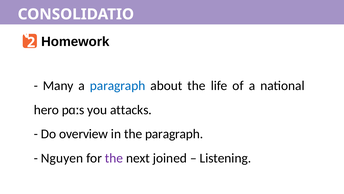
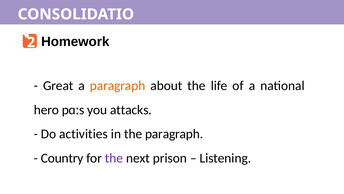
Many: Many -> Great
paragraph at (118, 85) colour: blue -> orange
overview: overview -> activities
Nguyen: Nguyen -> Country
joined: joined -> prison
